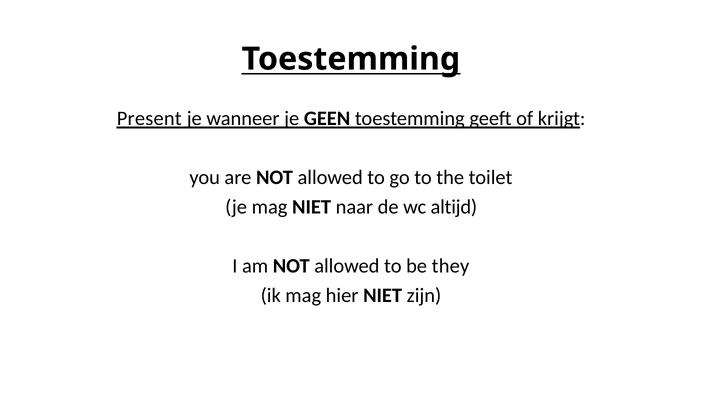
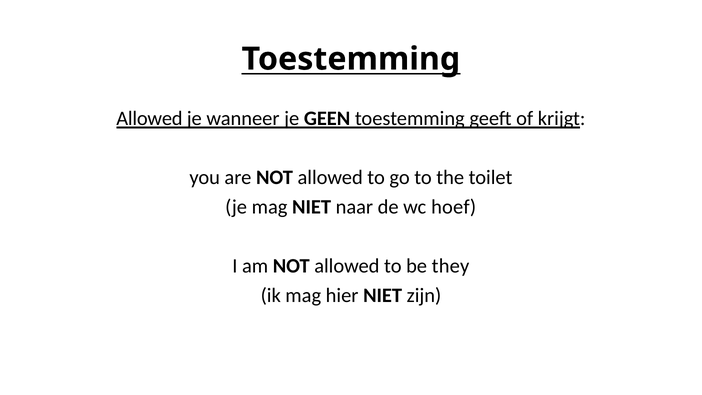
Present at (149, 119): Present -> Allowed
altijd: altijd -> hoef
